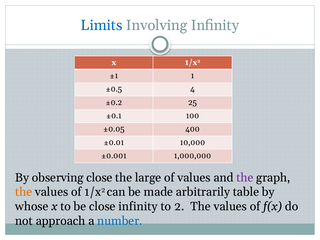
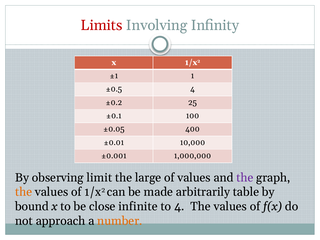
Limits colour: blue -> red
observing close: close -> limit
whose: whose -> bound
close infinity: infinity -> infinite
to 2: 2 -> 4
number colour: blue -> orange
